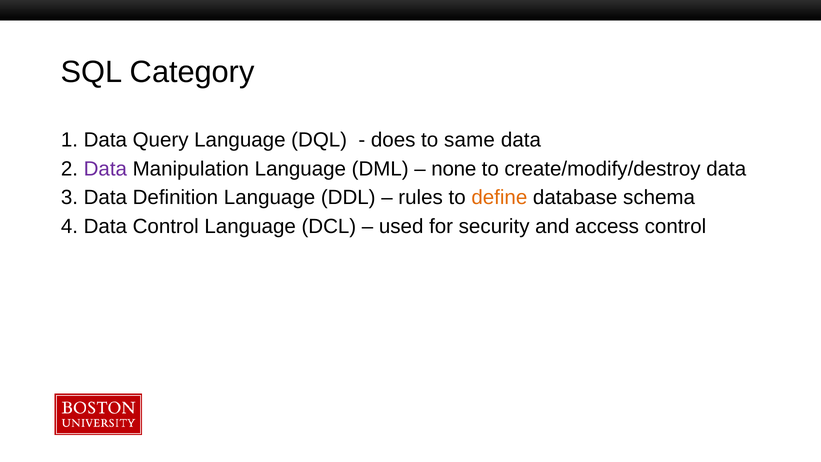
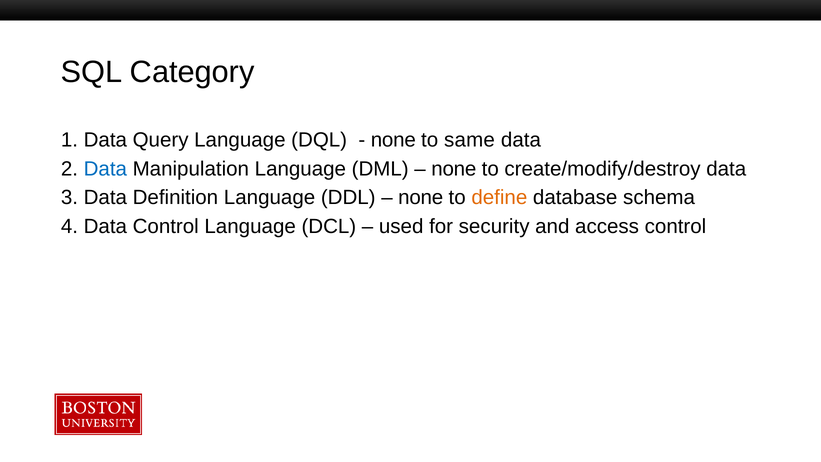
does at (393, 140): does -> none
Data at (105, 169) colour: purple -> blue
rules at (421, 197): rules -> none
